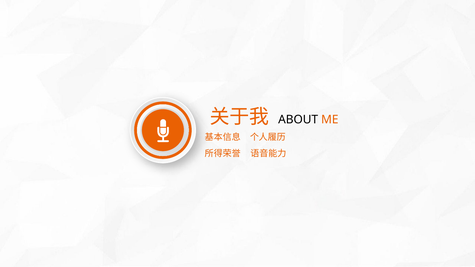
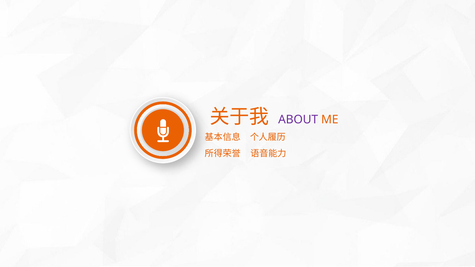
ABOUT colour: black -> purple
